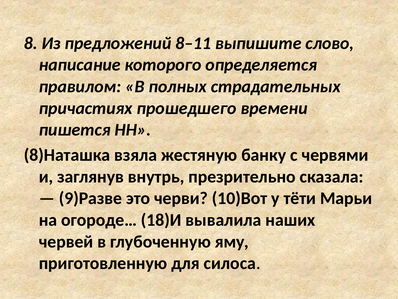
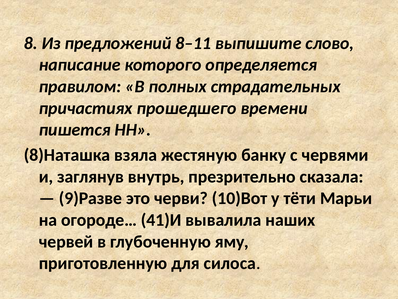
18)И: 18)И -> 41)И
